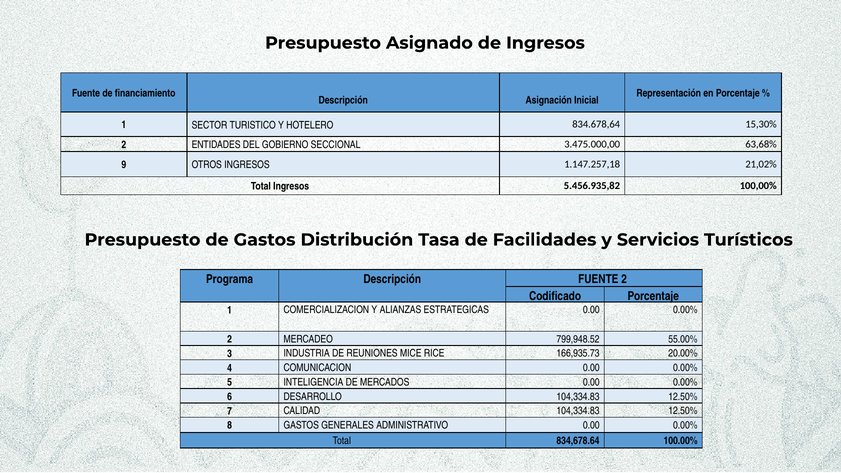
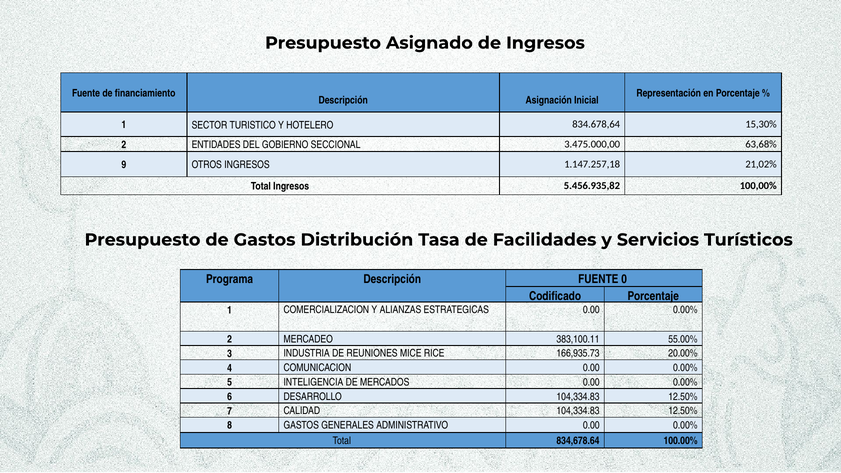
FUENTE 2: 2 -> 0
799,948.52: 799,948.52 -> 383,100.11
